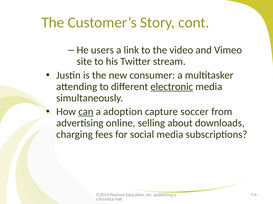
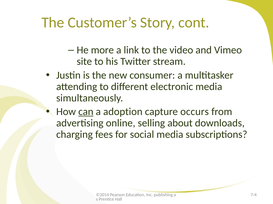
users: users -> more
electronic underline: present -> none
soccer: soccer -> occurs
